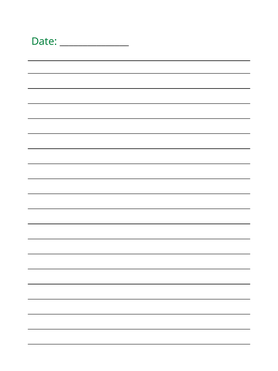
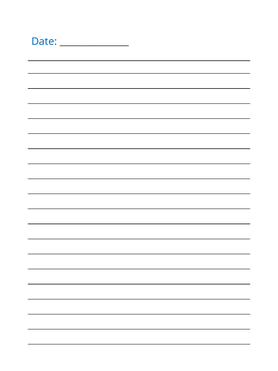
Date colour: green -> blue
